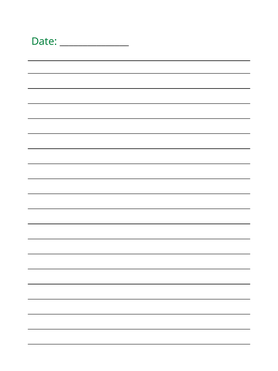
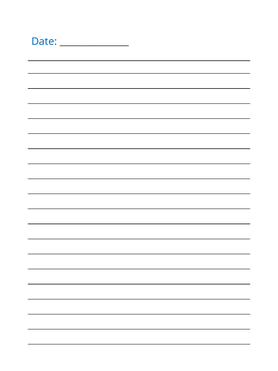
Date colour: green -> blue
